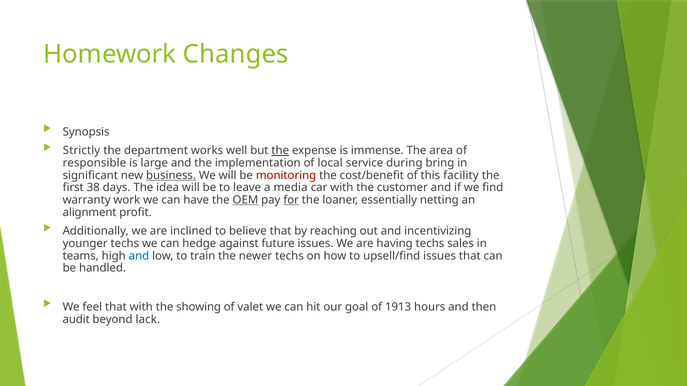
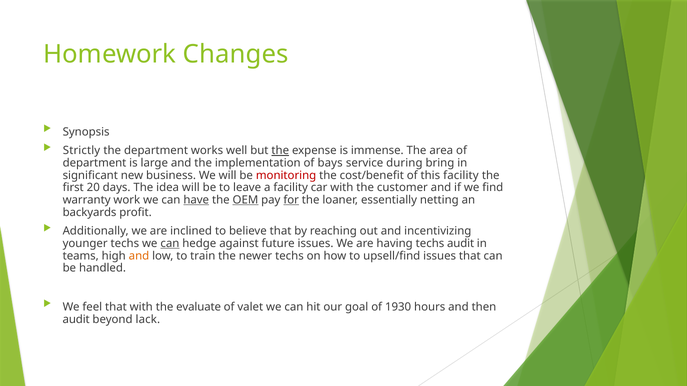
responsible at (94, 163): responsible -> department
local: local -> bays
business underline: present -> none
38: 38 -> 20
a media: media -> facility
have underline: none -> present
alignment: alignment -> backyards
can at (170, 244) underline: none -> present
techs sales: sales -> audit
and at (139, 256) colour: blue -> orange
showing: showing -> evaluate
1913: 1913 -> 1930
